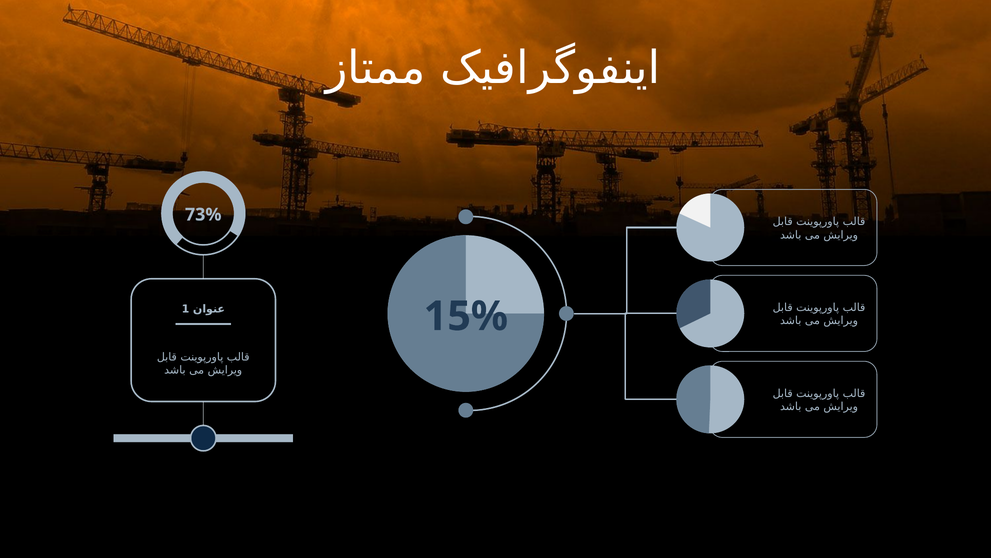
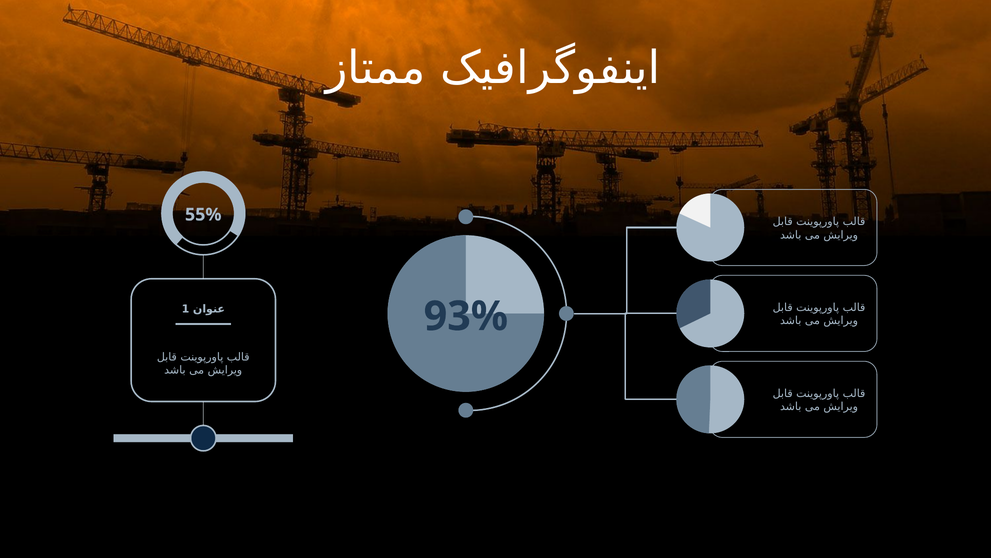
73%: 73% -> 55%
15%: 15% -> 93%
